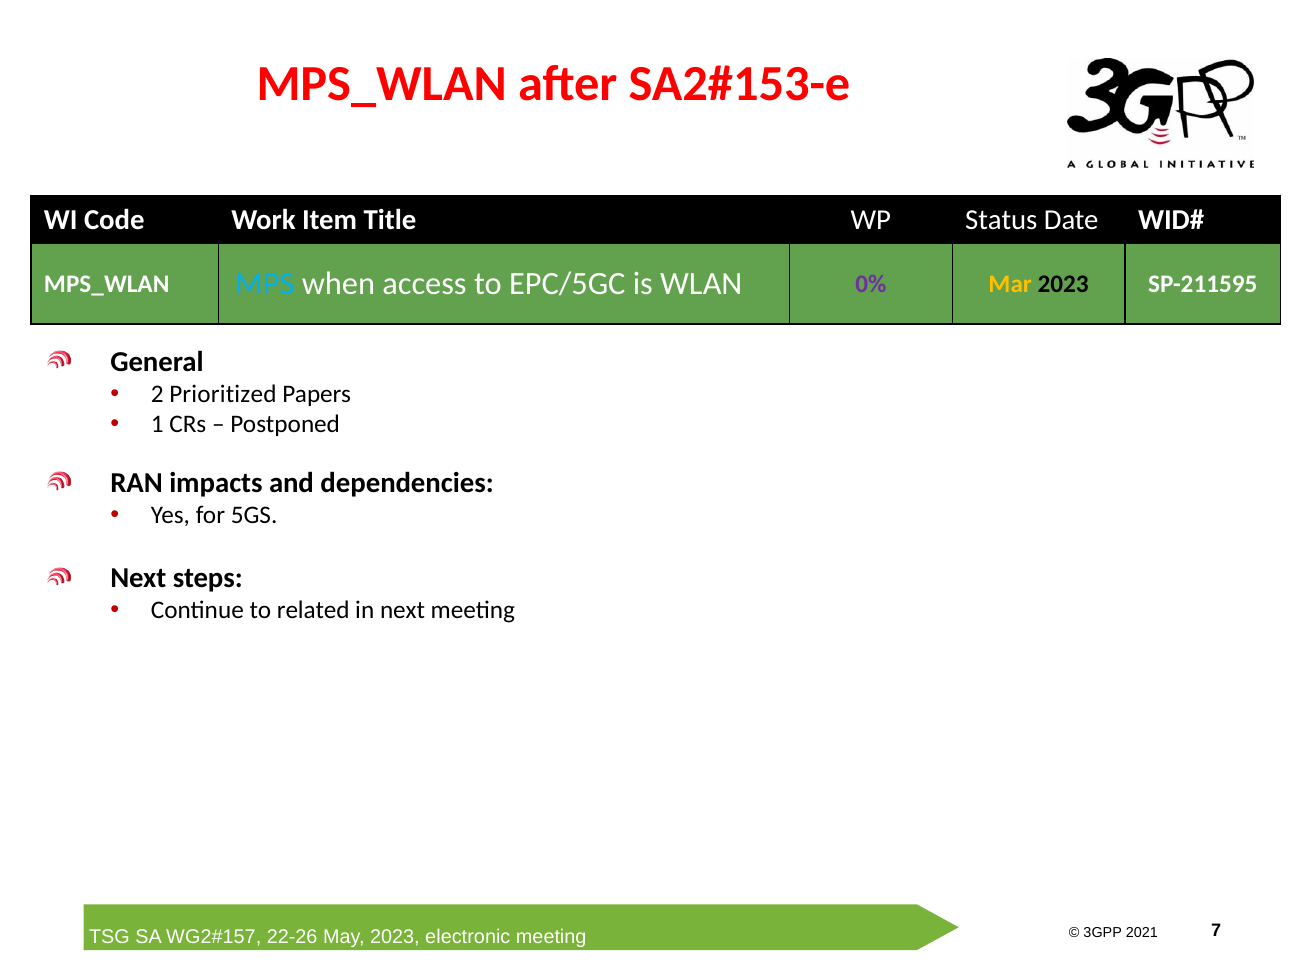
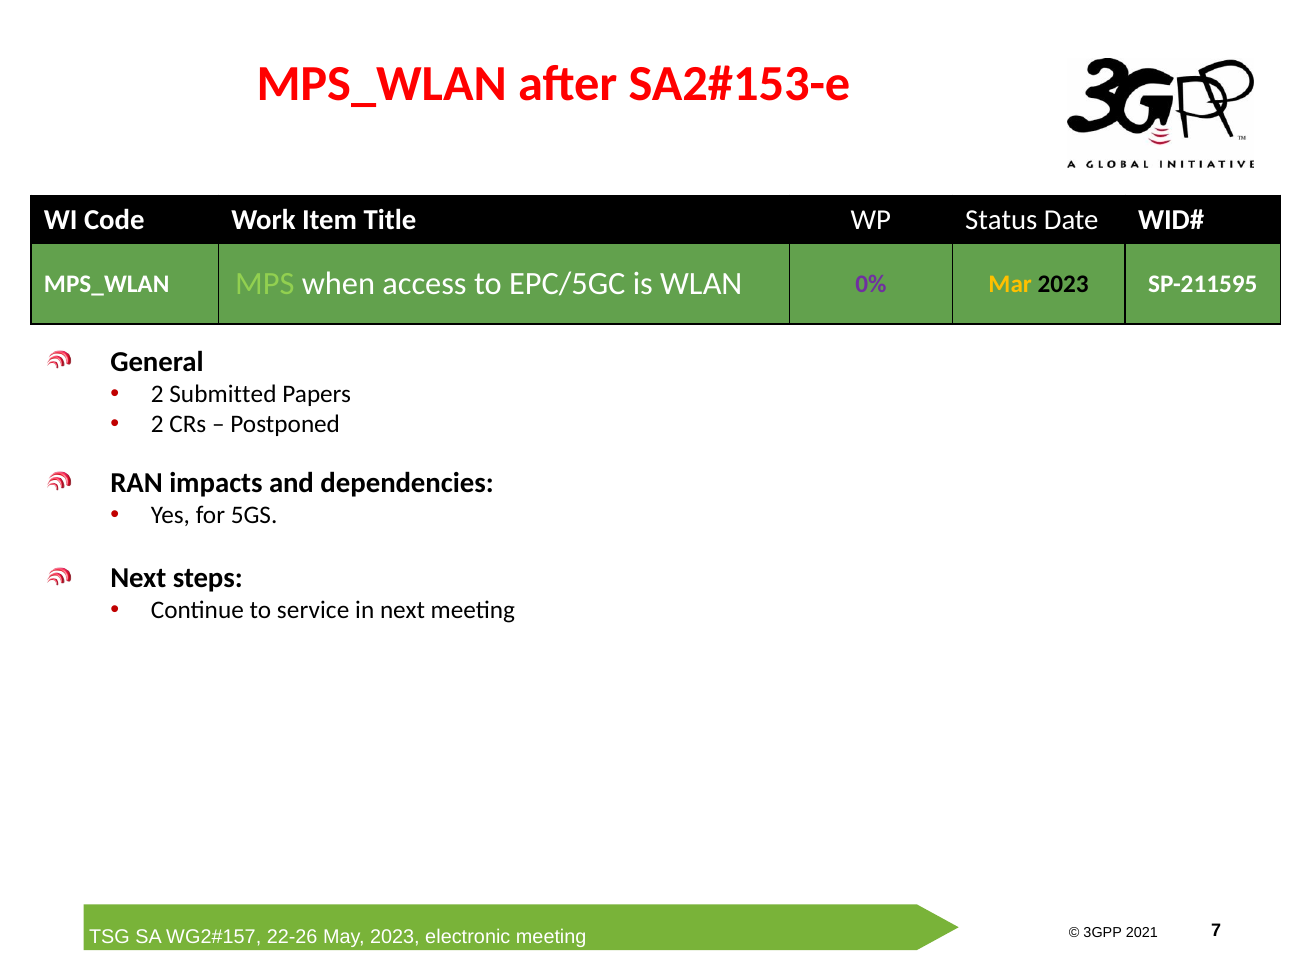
MPS colour: light blue -> light green
Prioritized: Prioritized -> Submitted
1 at (157, 424): 1 -> 2
related: related -> service
